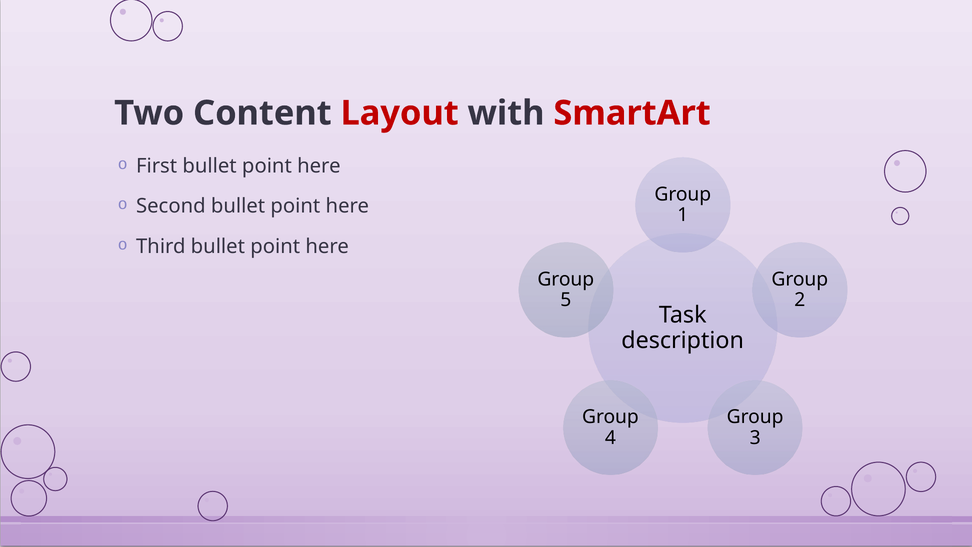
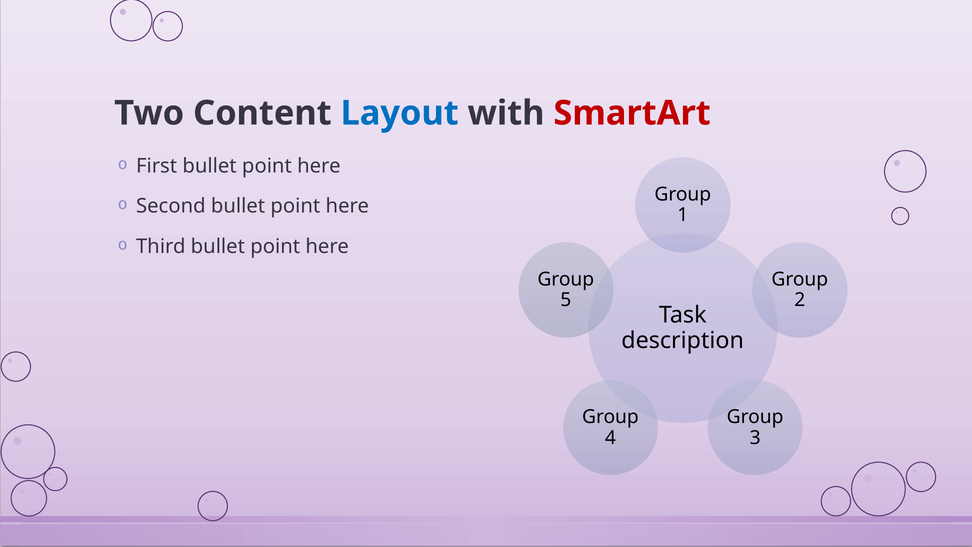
Layout colour: red -> blue
